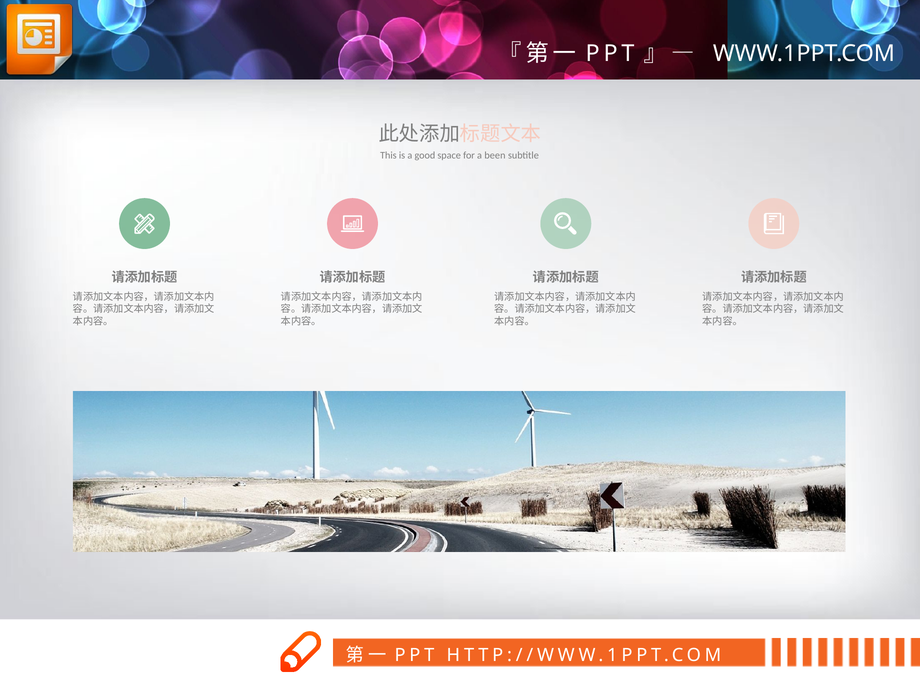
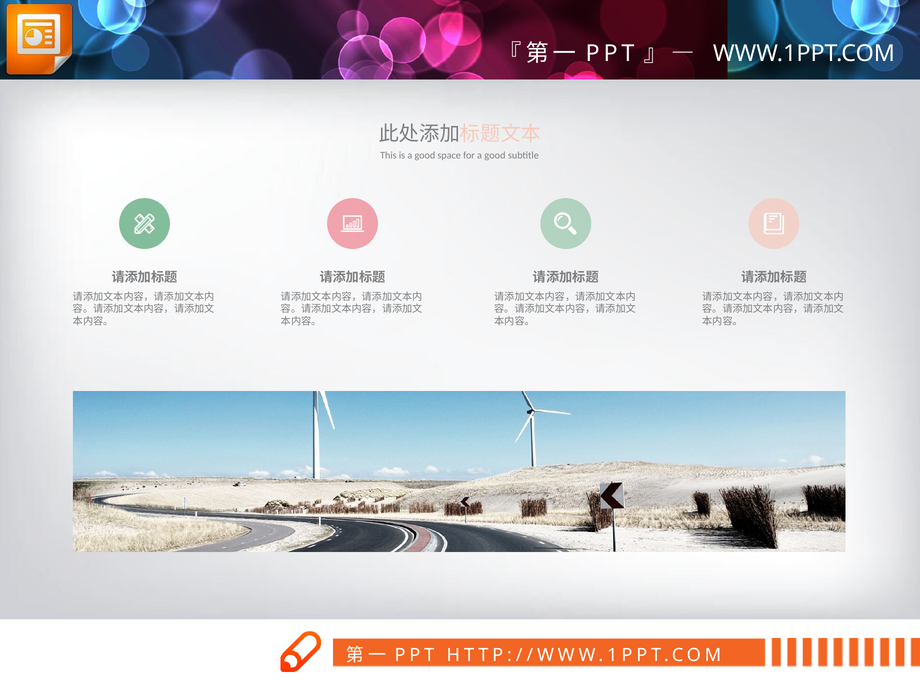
for a been: been -> good
